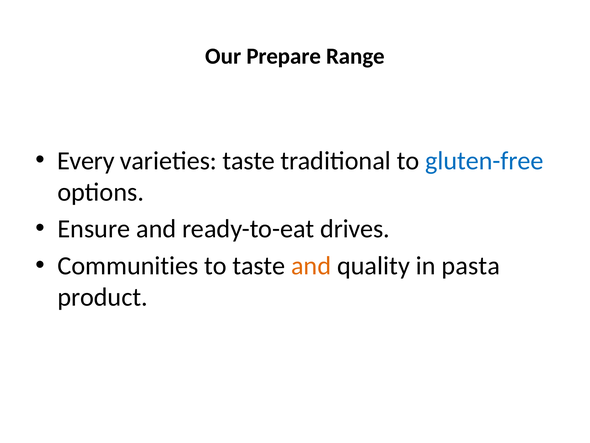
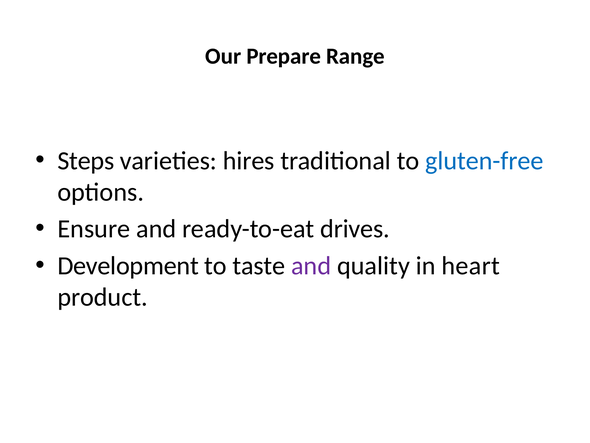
Every: Every -> Steps
varieties taste: taste -> hires
Communities: Communities -> Development
and at (311, 265) colour: orange -> purple
pasta: pasta -> heart
